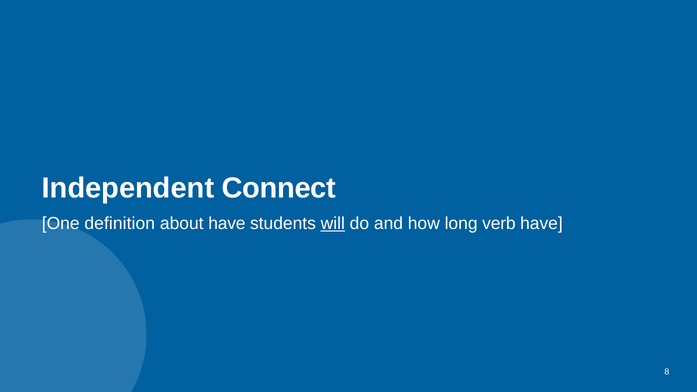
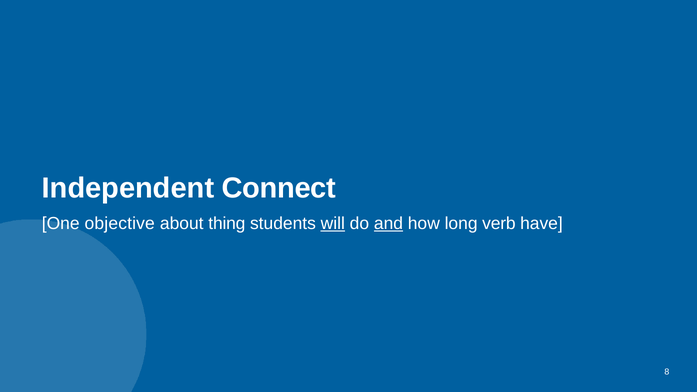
definition: definition -> objective
about have: have -> thing
and underline: none -> present
